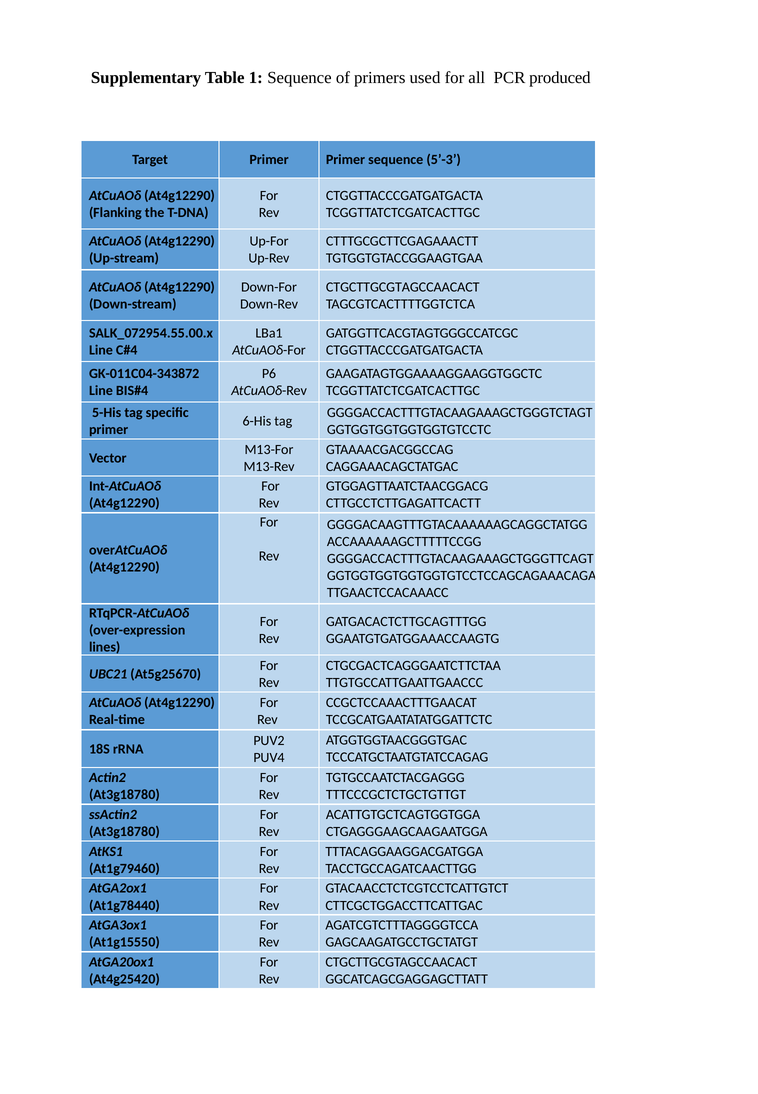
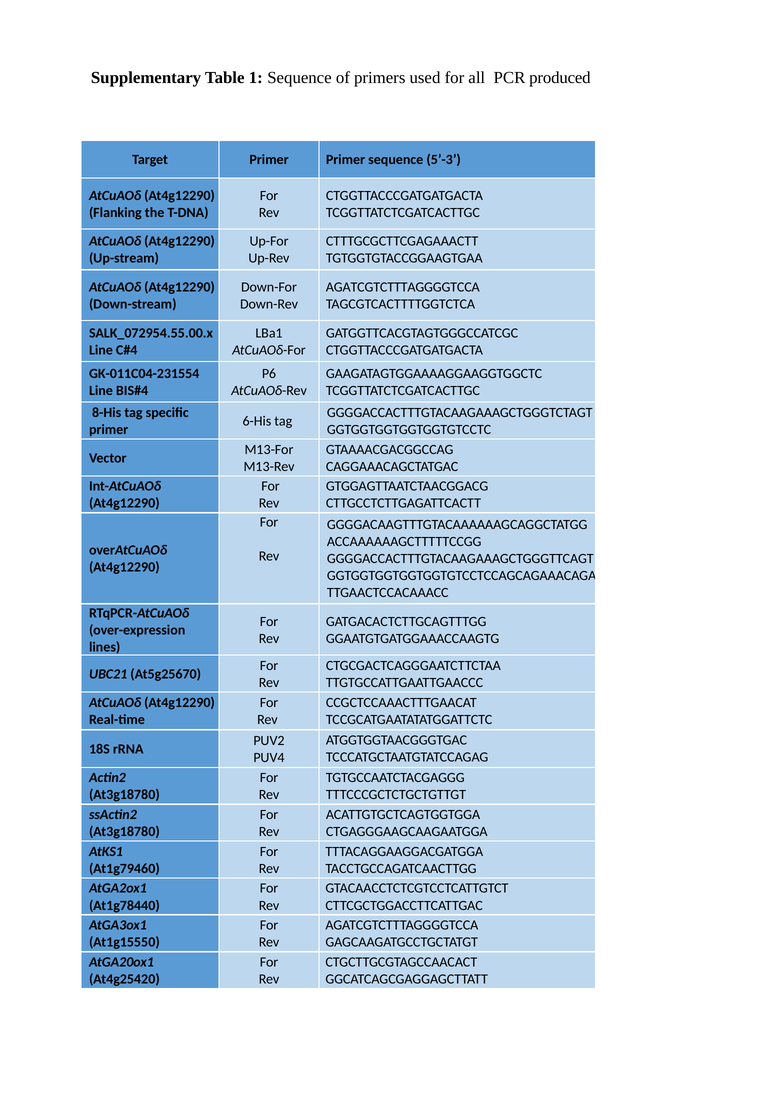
CTGCTTGCGTAGCCAACACT at (403, 287): CTGCTTGCGTAGCCAACACT -> AGATCGTCTTTAGGGGTCCA
GK-011C04-343872: GK-011C04-343872 -> GK-011C04-231554
5-His: 5-His -> 8-His
